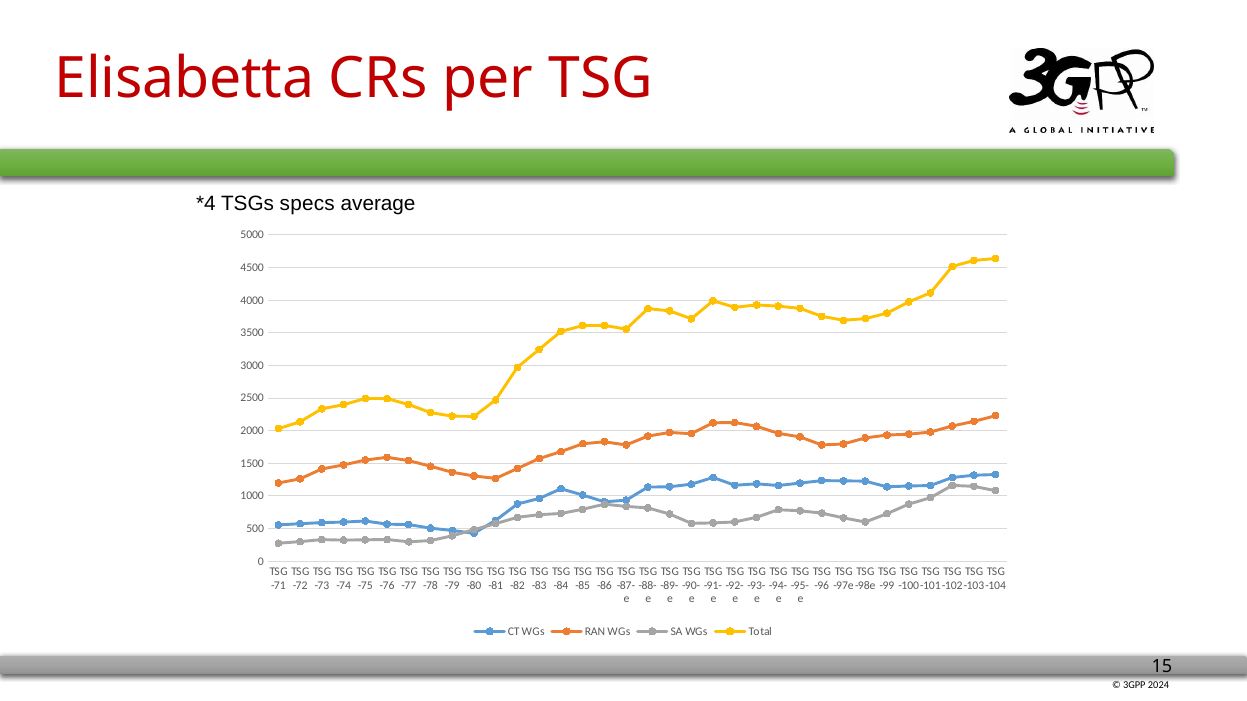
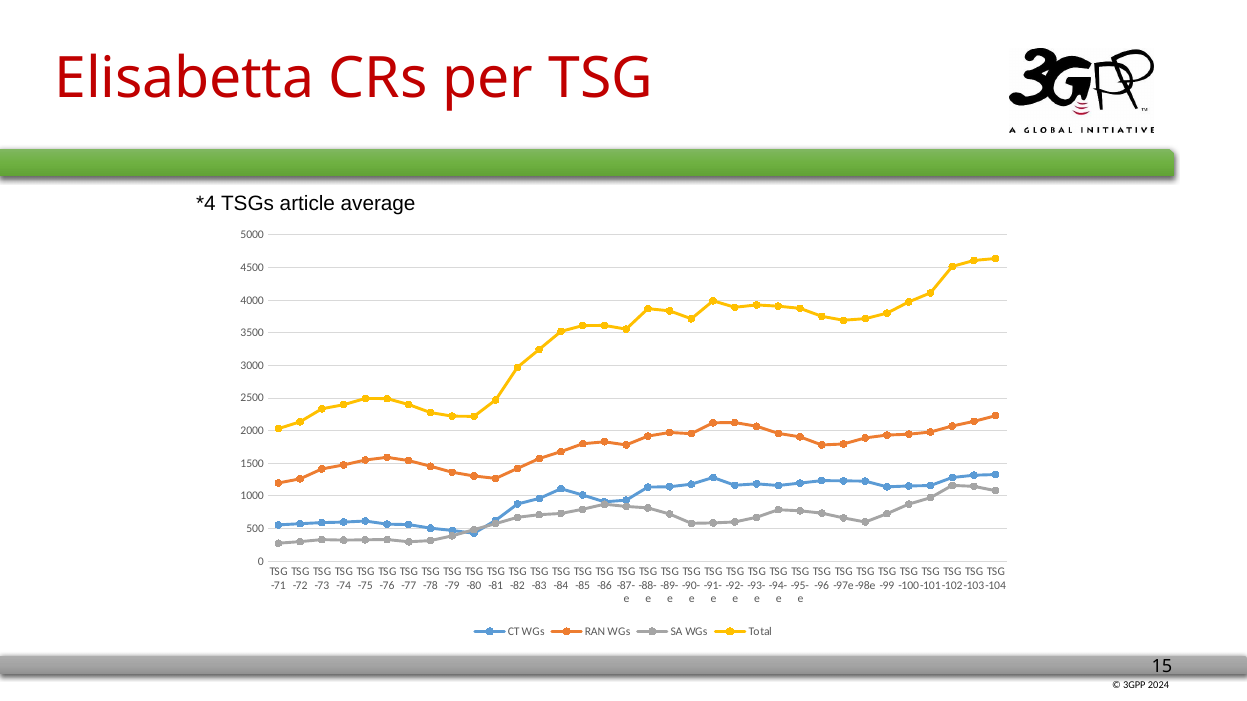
specs: specs -> article
